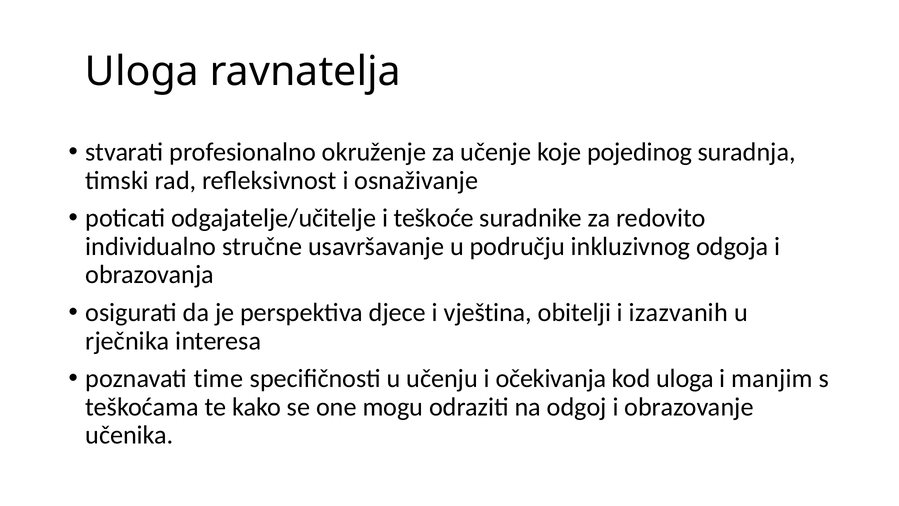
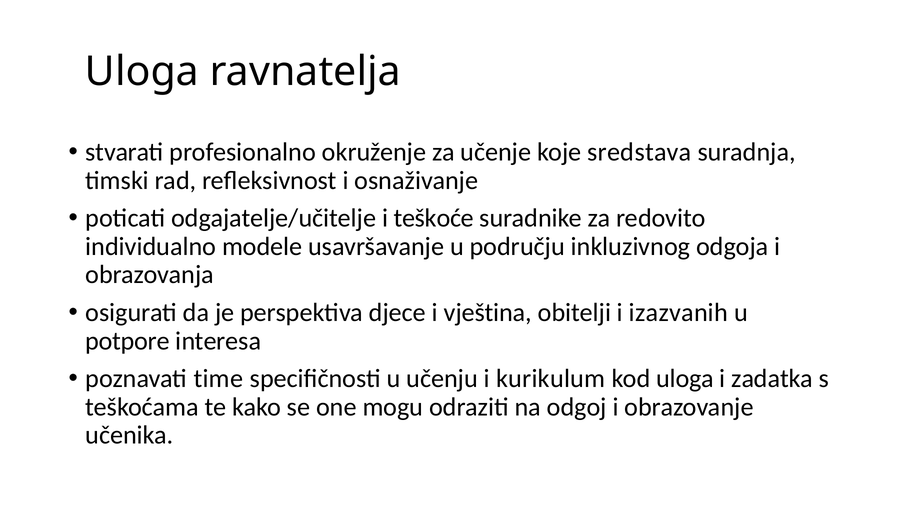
pojedinog: pojedinog -> sredstava
stručne: stručne -> modele
rječnika: rječnika -> potpore
očekivanja: očekivanja -> kurikulum
manjim: manjim -> zadatka
